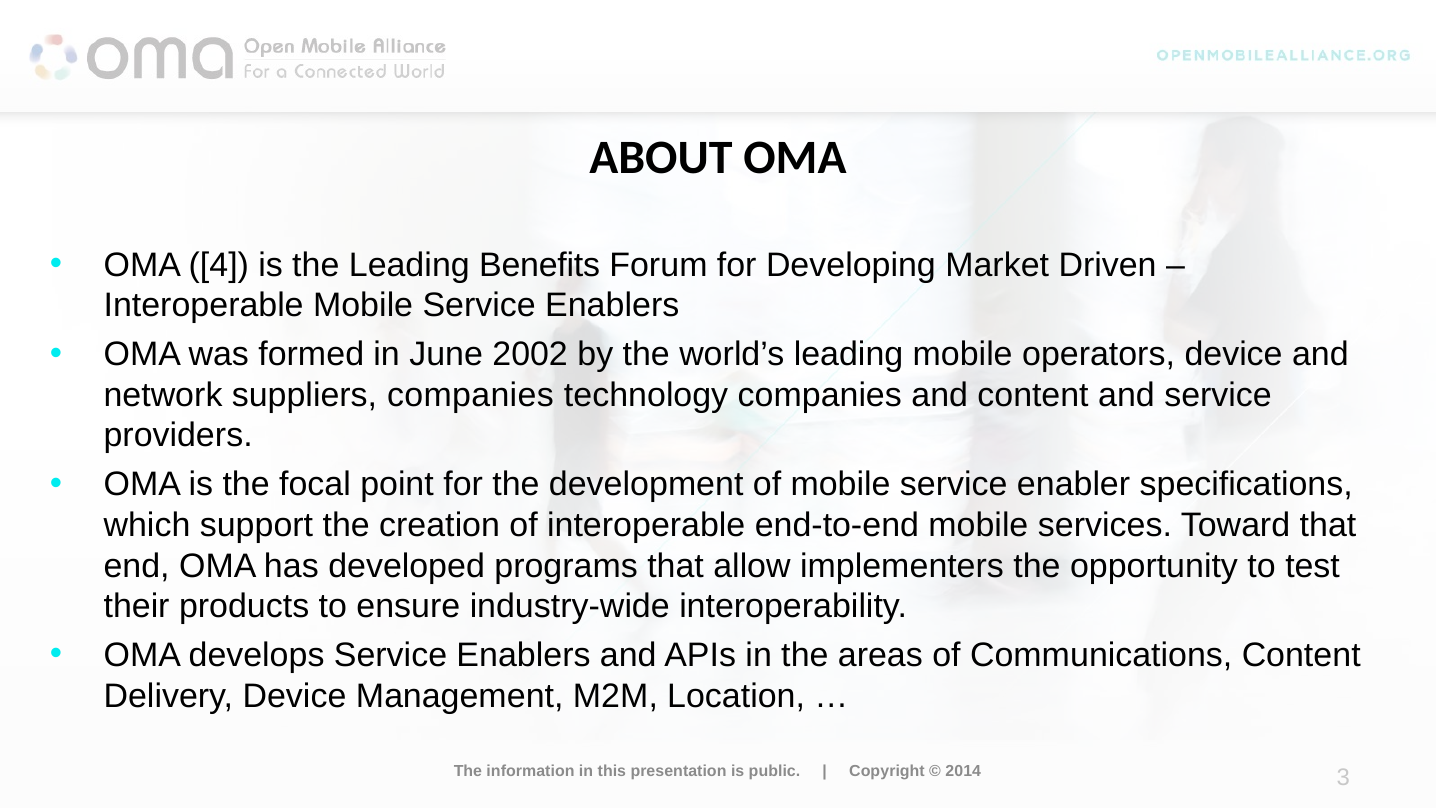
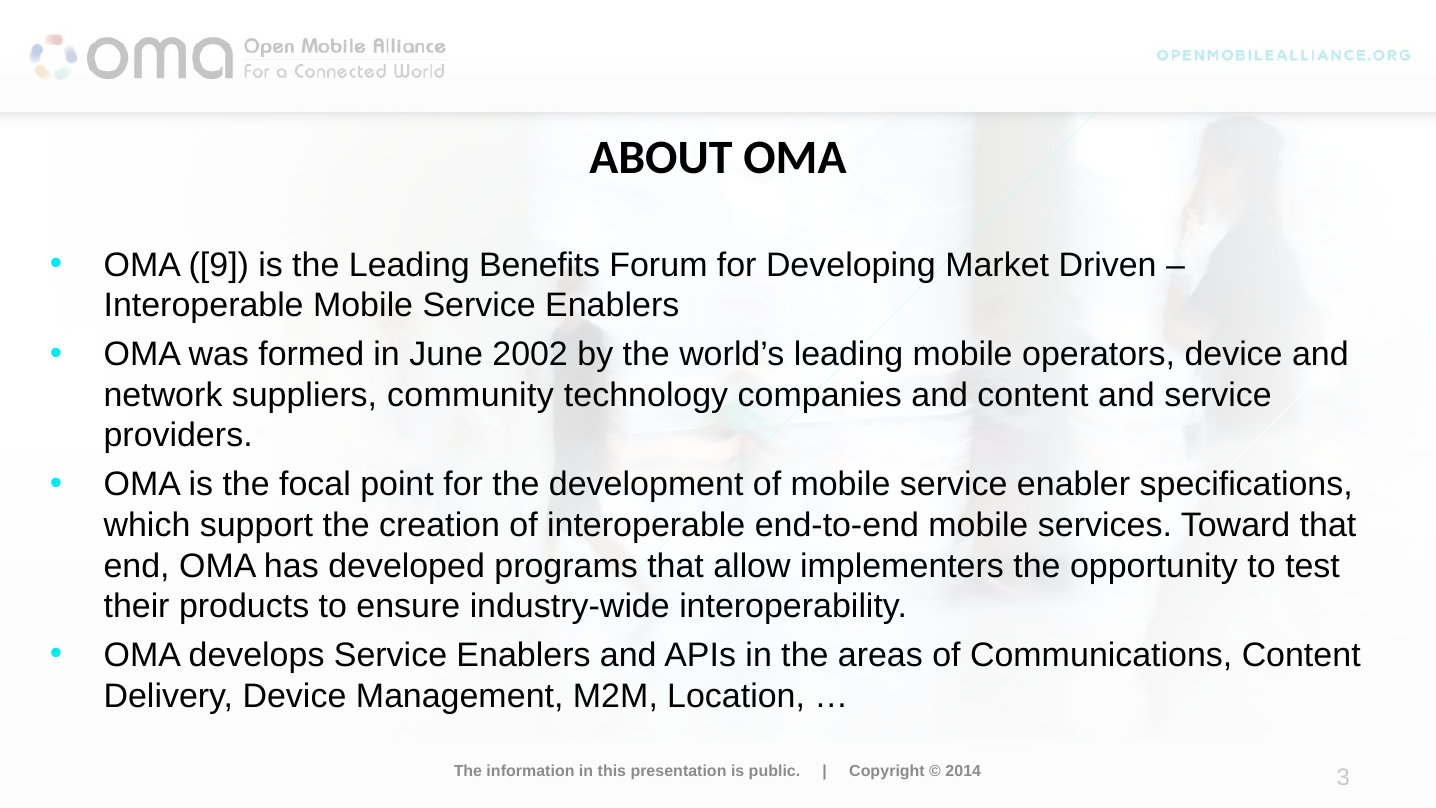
4: 4 -> 9
suppliers companies: companies -> community
